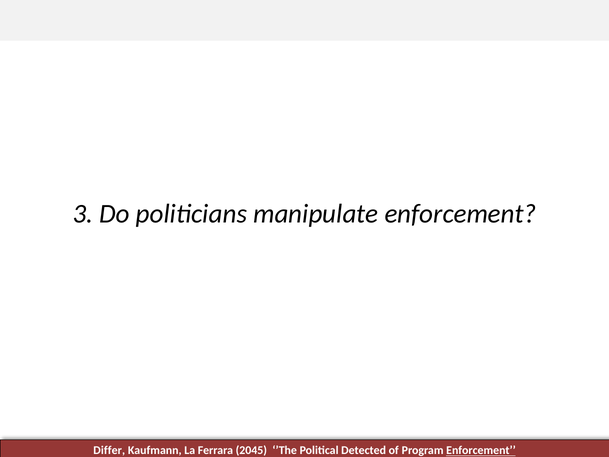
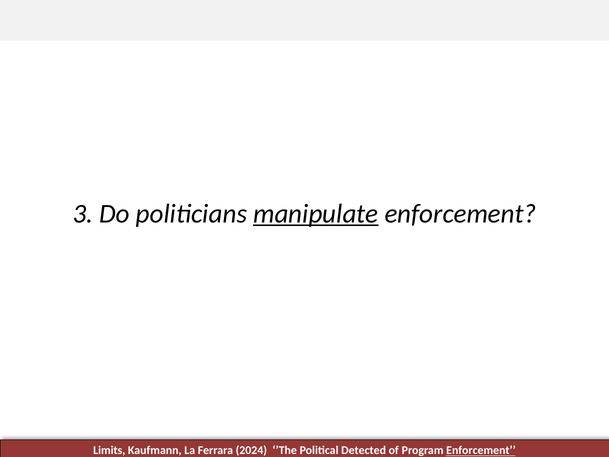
manipulate underline: none -> present
Differ: Differ -> Limits
2045: 2045 -> 2024
